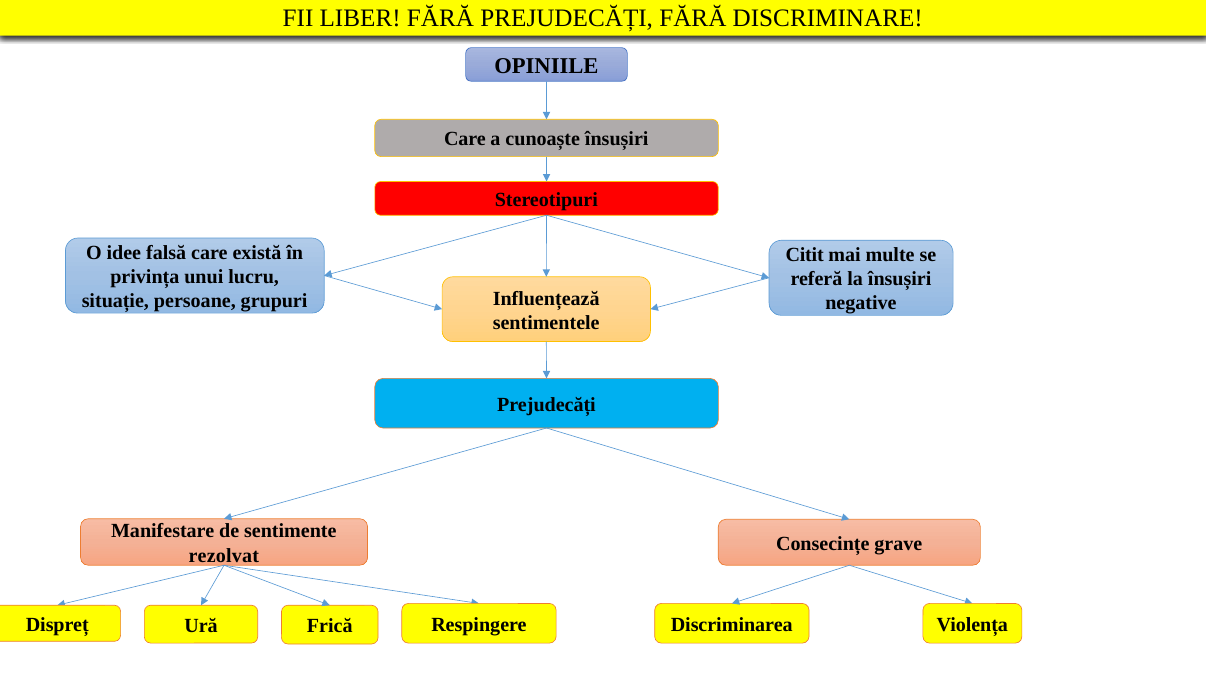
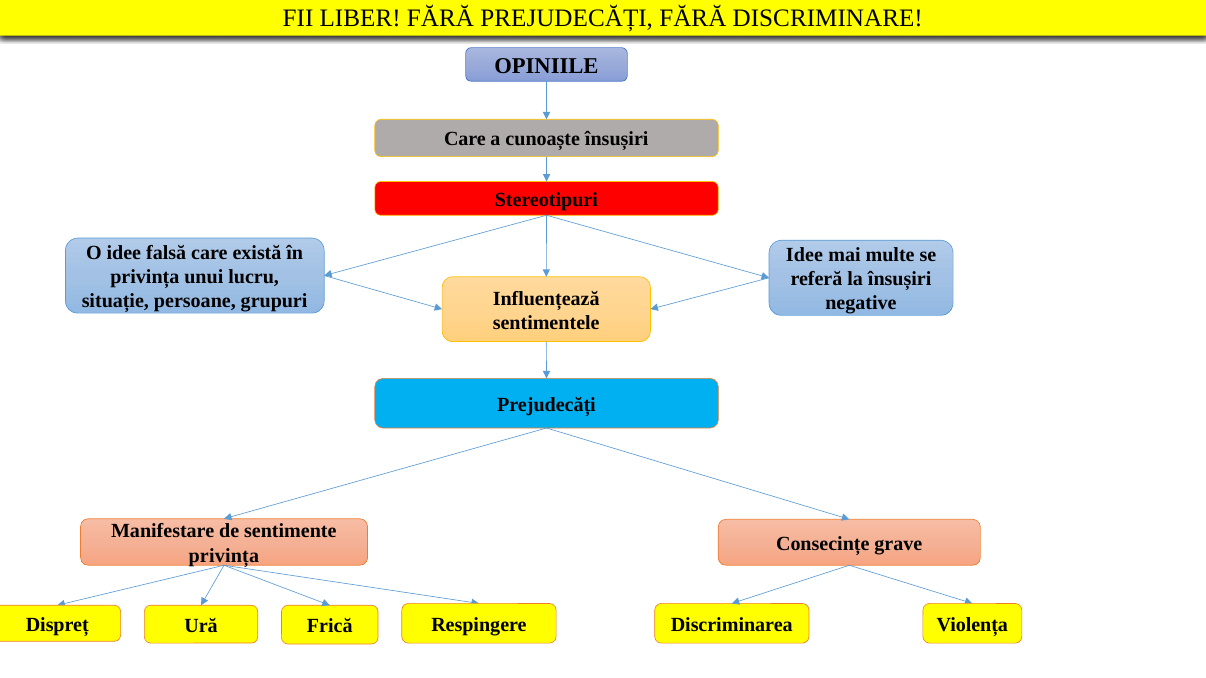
Citit at (805, 255): Citit -> Idee
rezolvat at (224, 556): rezolvat -> privința
